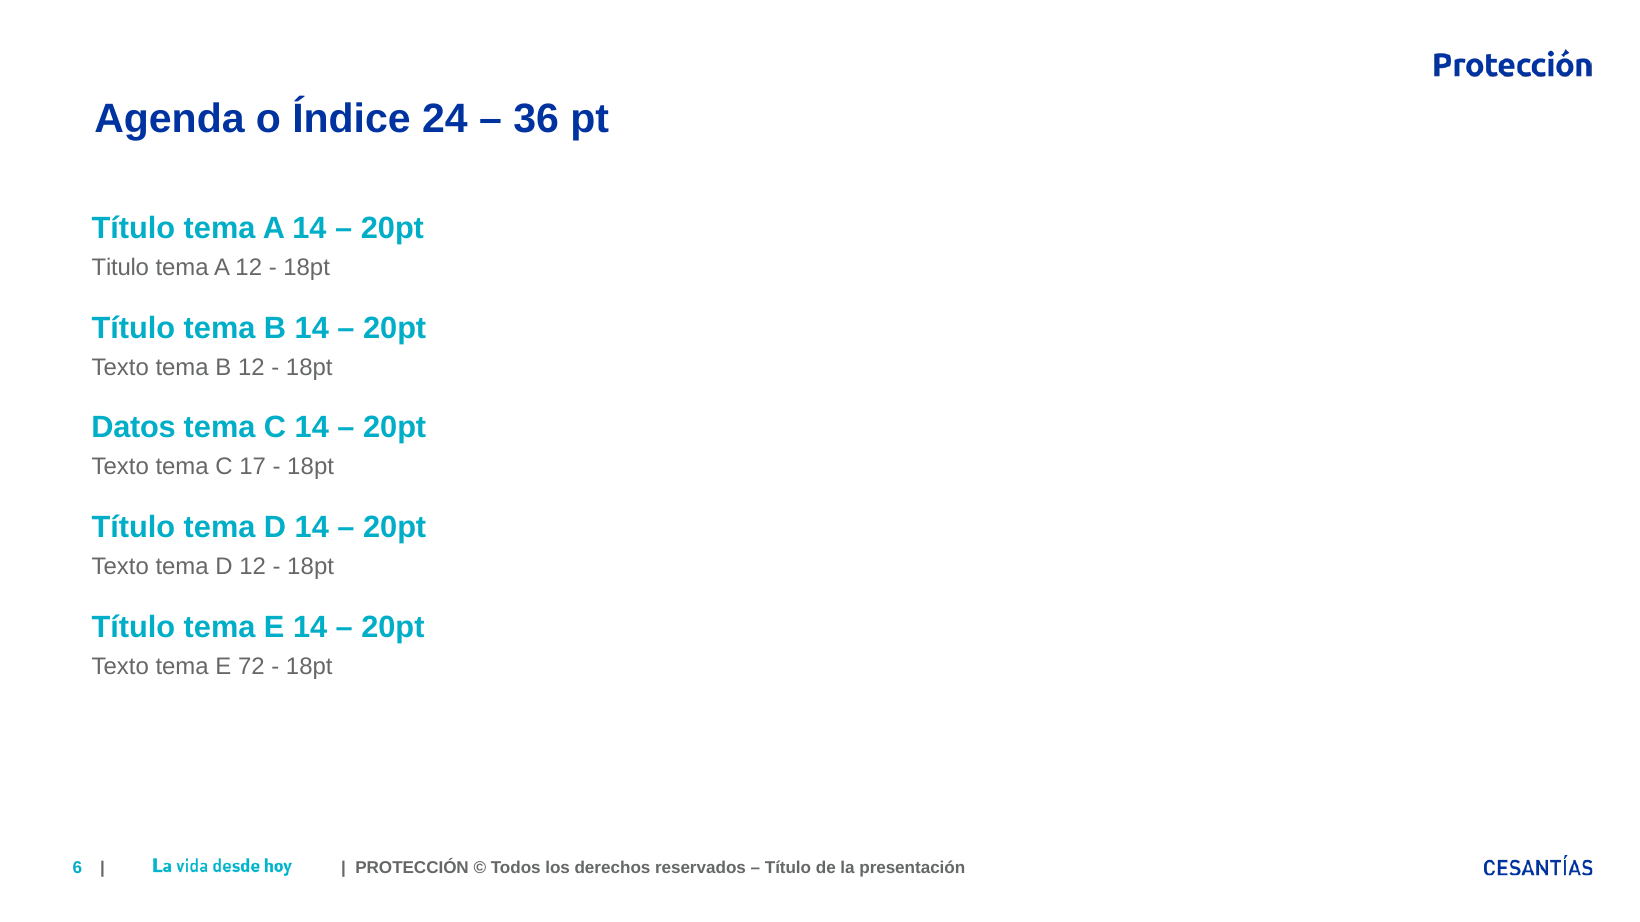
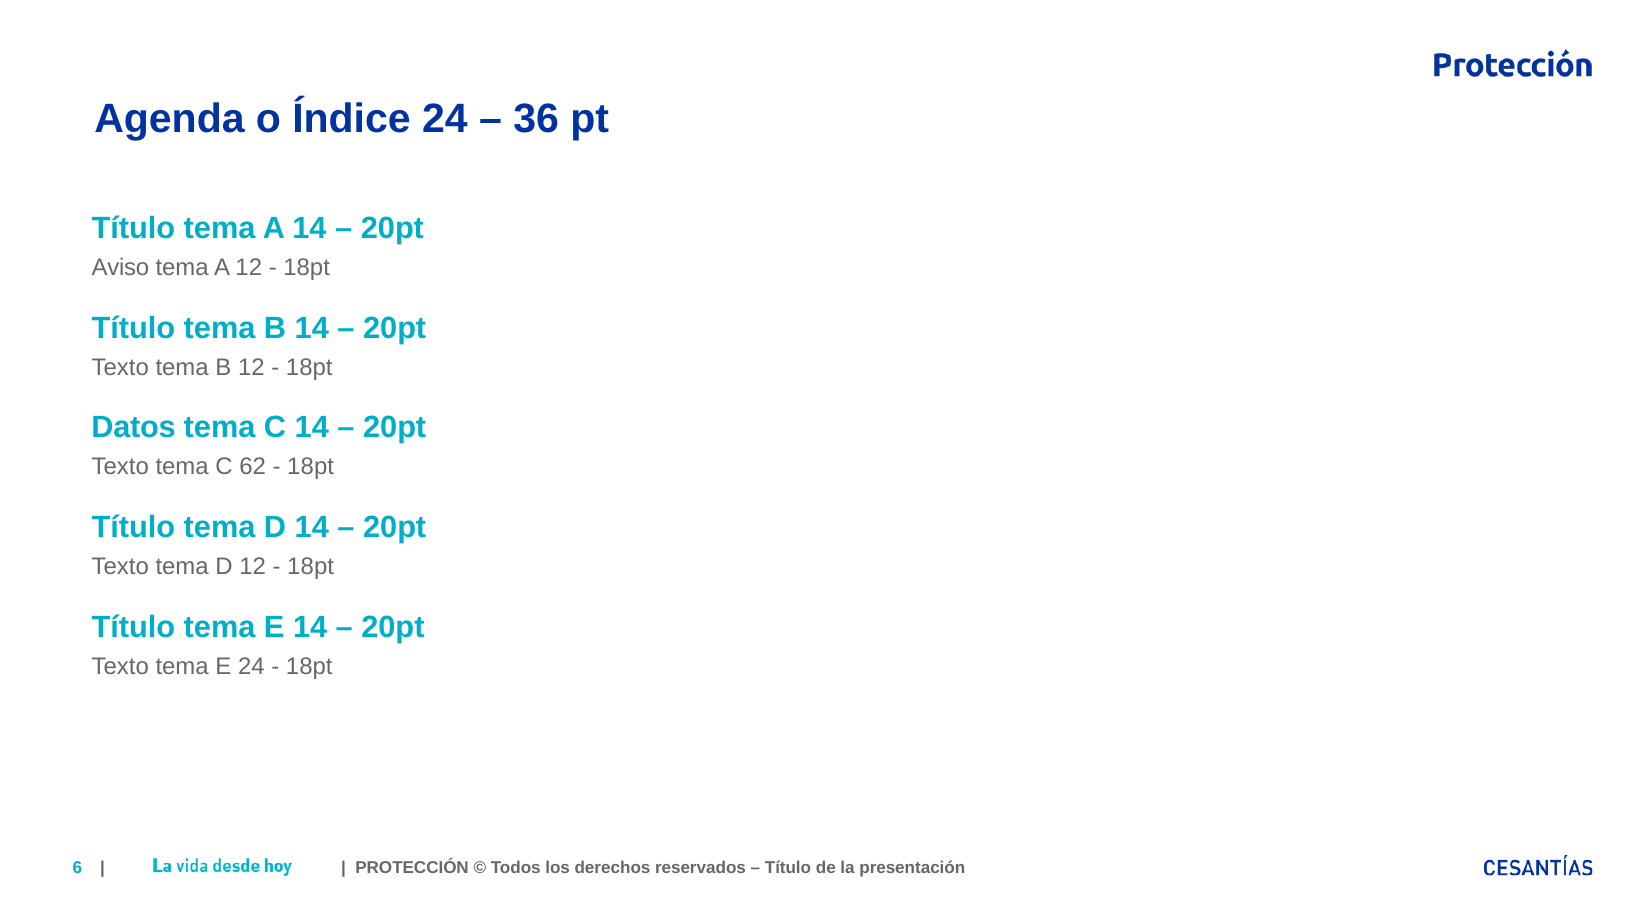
Titulo: Titulo -> Aviso
17: 17 -> 62
E 72: 72 -> 24
